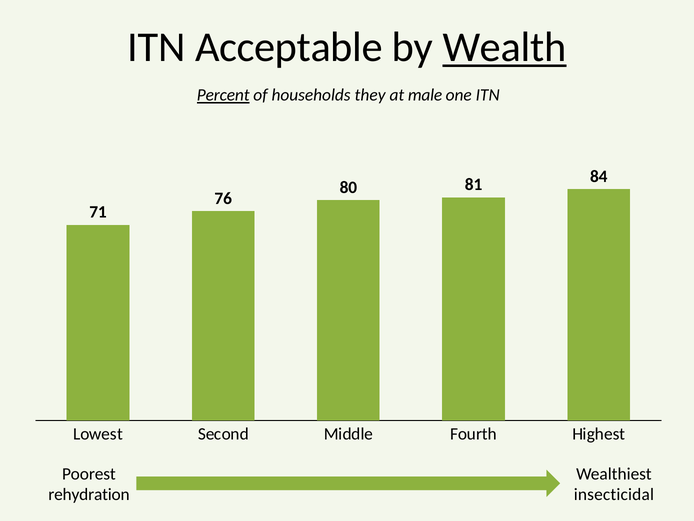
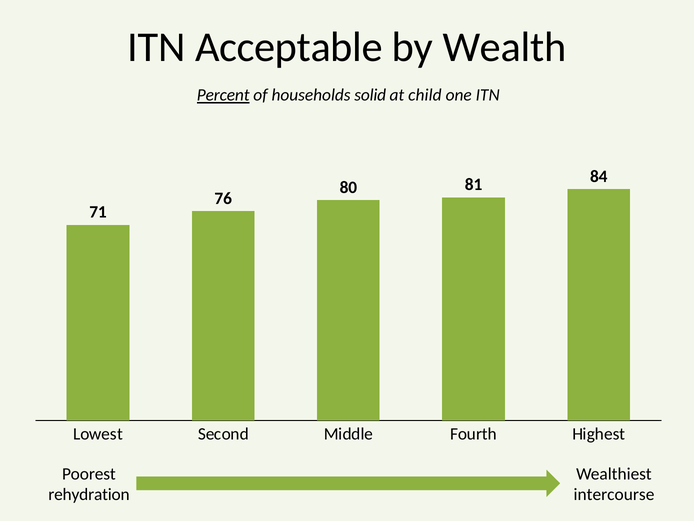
Wealth underline: present -> none
they: they -> solid
male: male -> child
insecticidal: insecticidal -> intercourse
